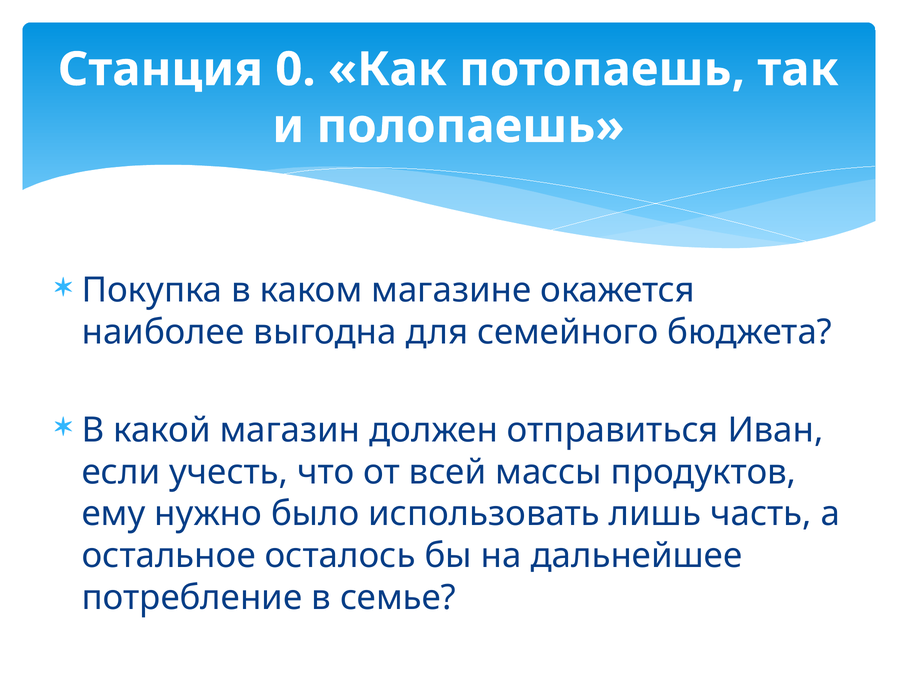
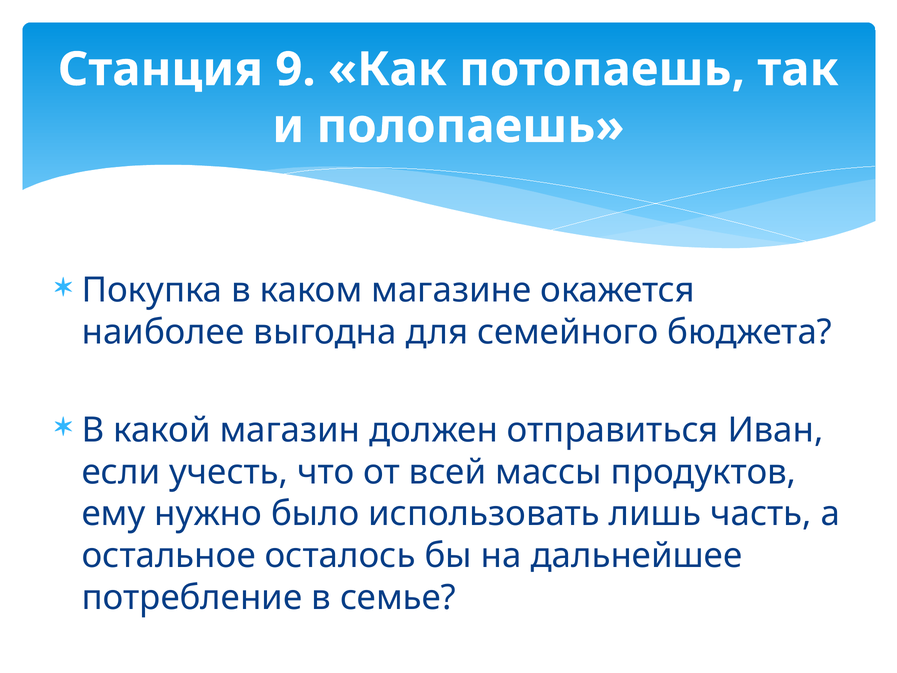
0: 0 -> 9
